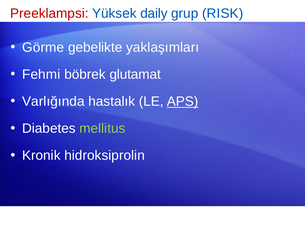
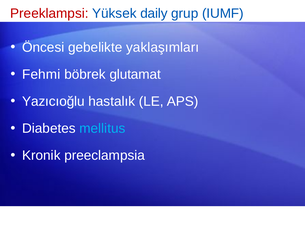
RISK: RISK -> IUMF
Görme: Görme -> Öncesi
Varlığında: Varlığında -> Yazıcıoğlu
APS underline: present -> none
mellitus colour: light green -> light blue
hidroksiprolin: hidroksiprolin -> preeclampsia
